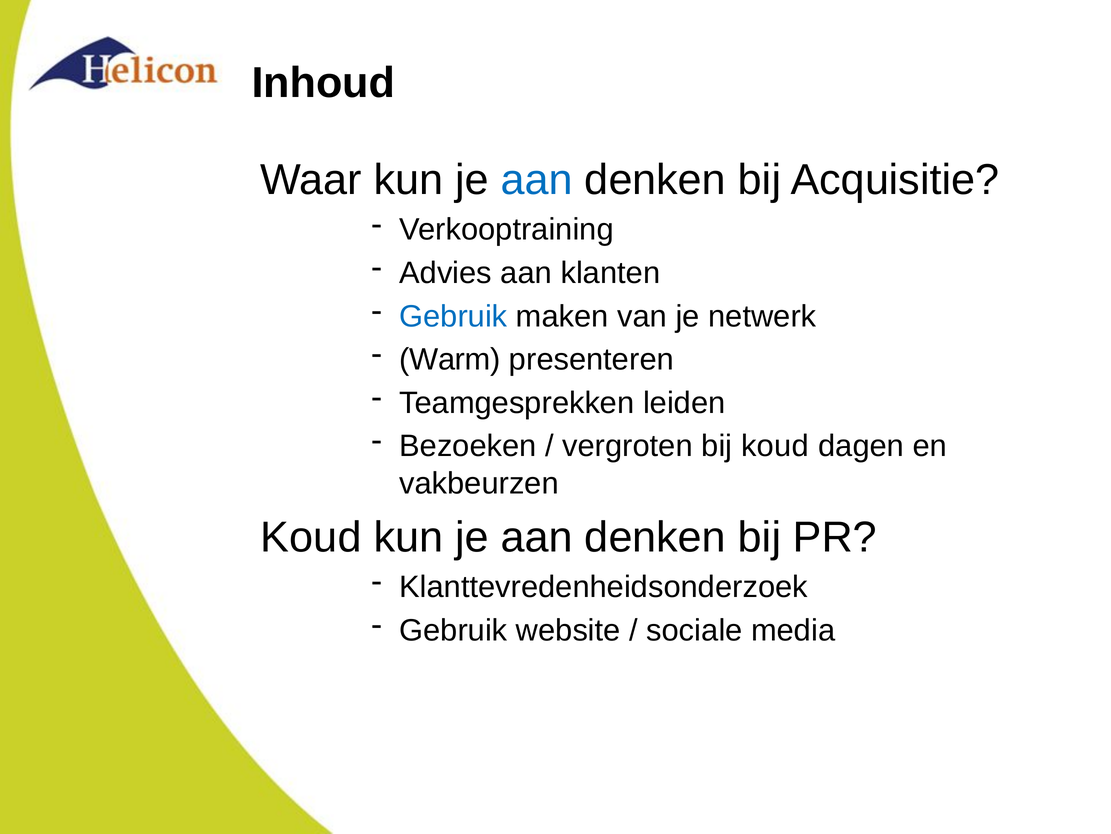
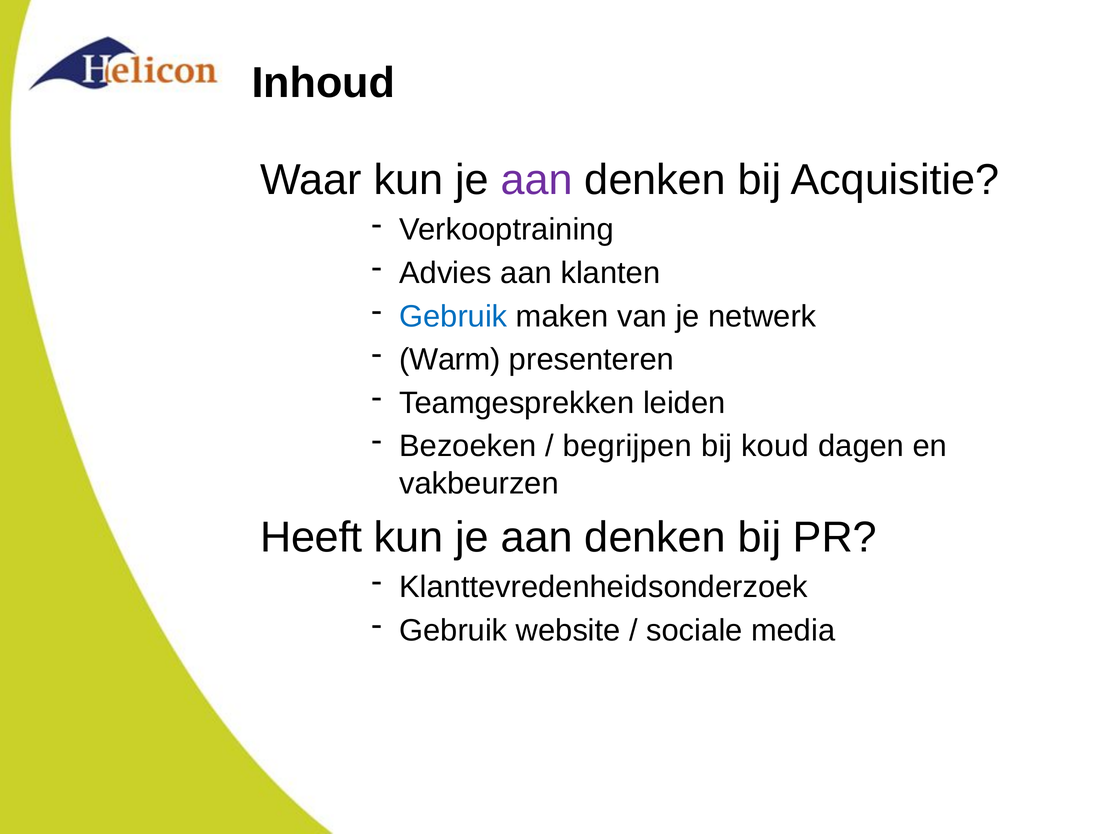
aan at (537, 180) colour: blue -> purple
vergroten: vergroten -> begrijpen
Koud at (311, 537): Koud -> Heeft
